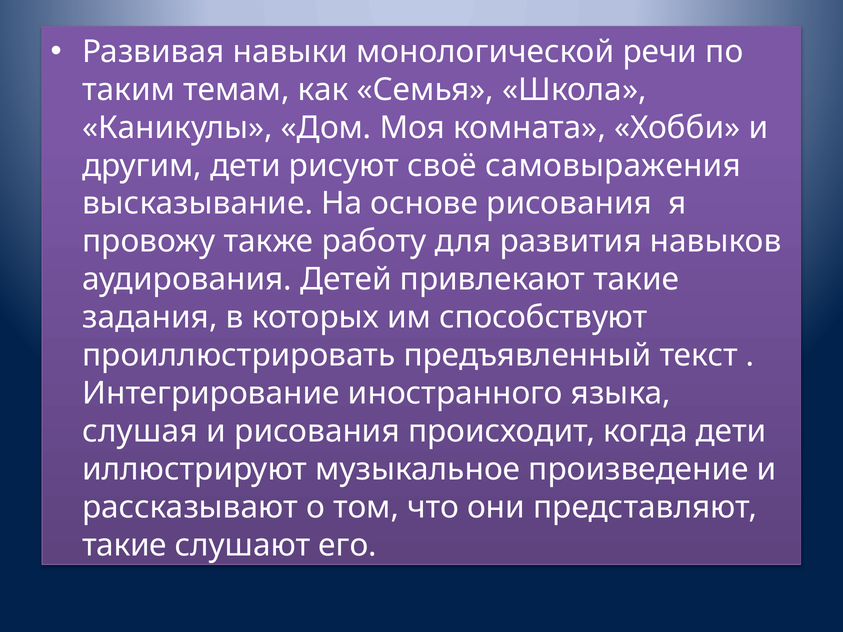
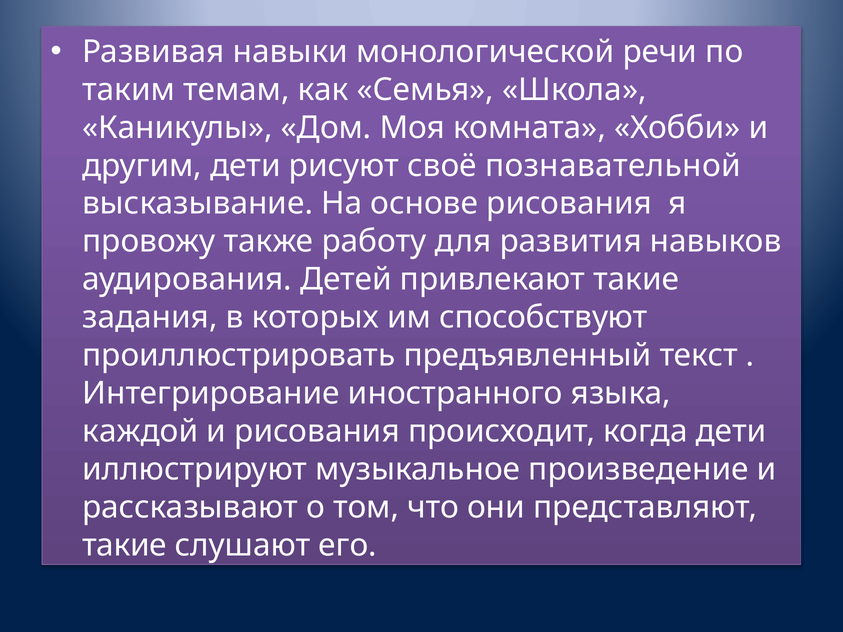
самовыражения: самовыражения -> познавательной
слушая: слушая -> каждой
